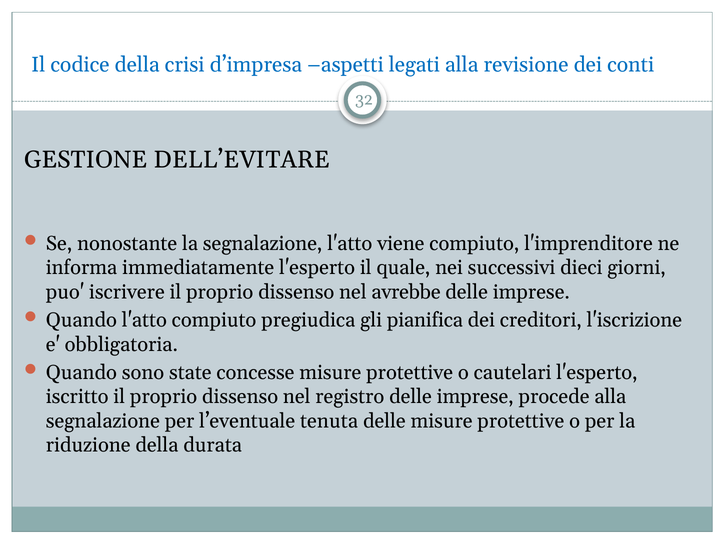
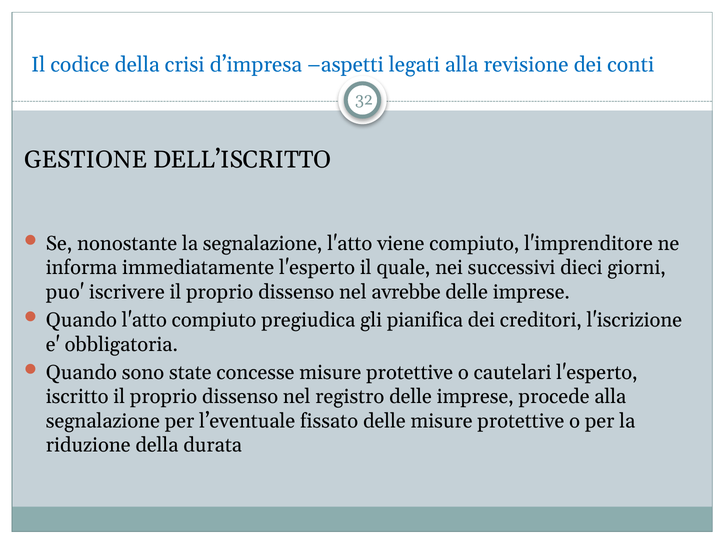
DELL’EVITARE: DELL’EVITARE -> DELL’ISCRITTO
tenuta: tenuta -> fissato
